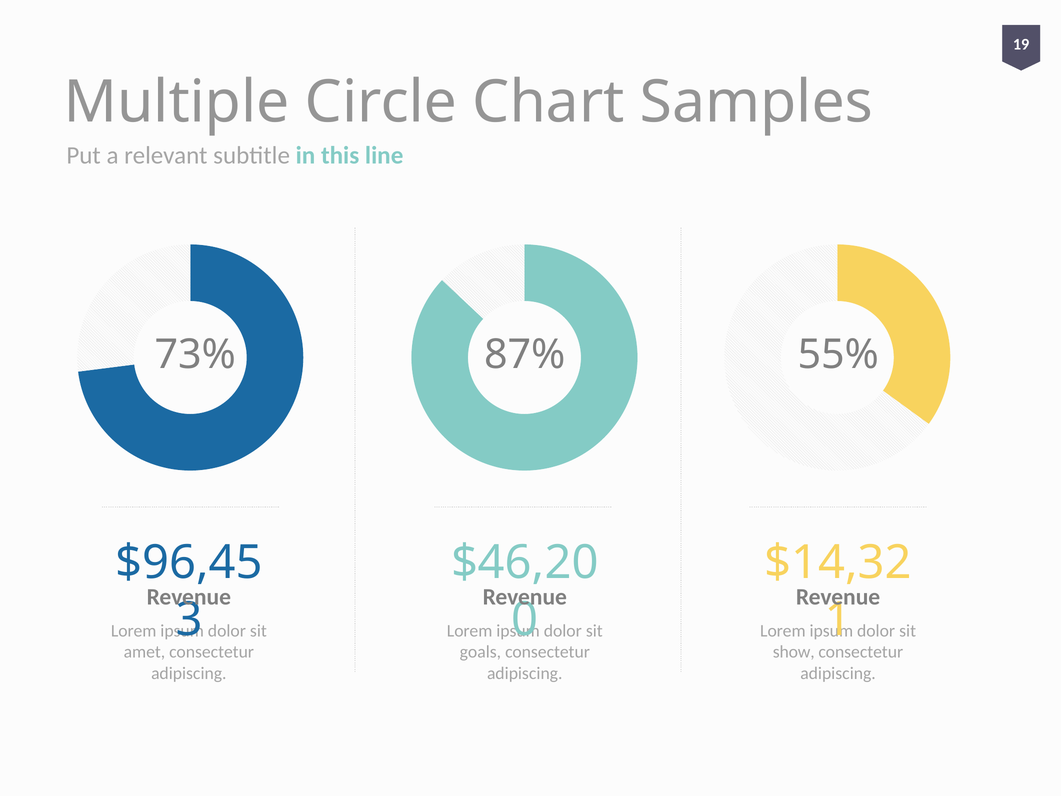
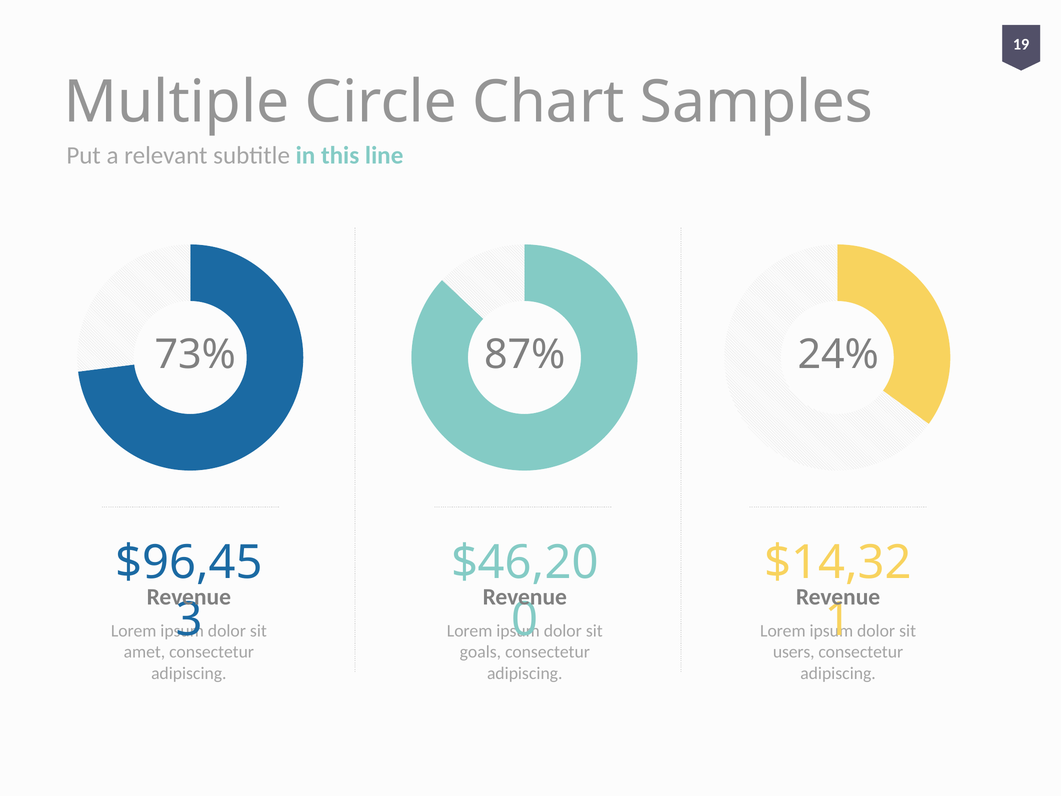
55%: 55% -> 24%
show: show -> users
